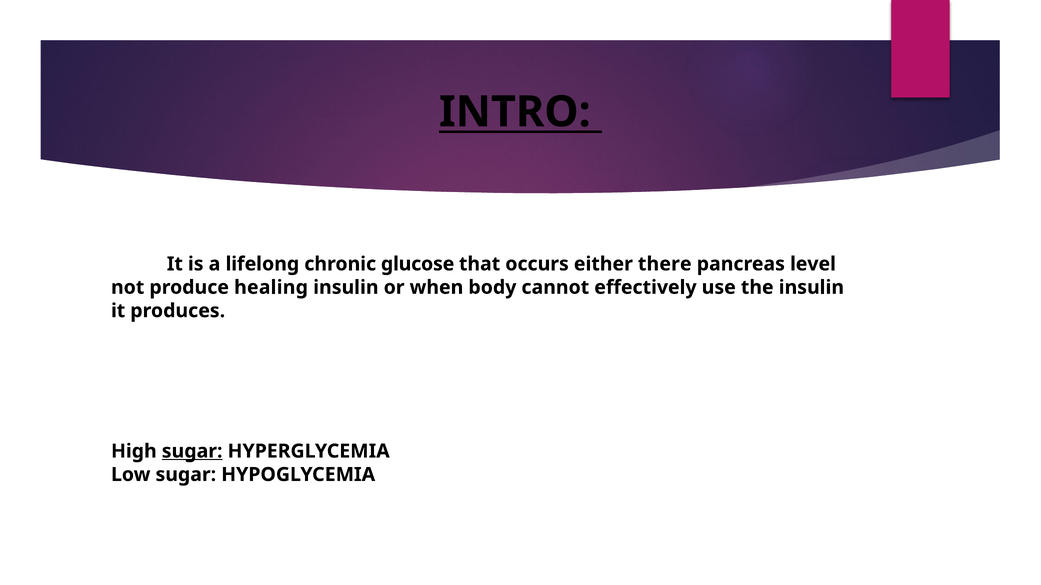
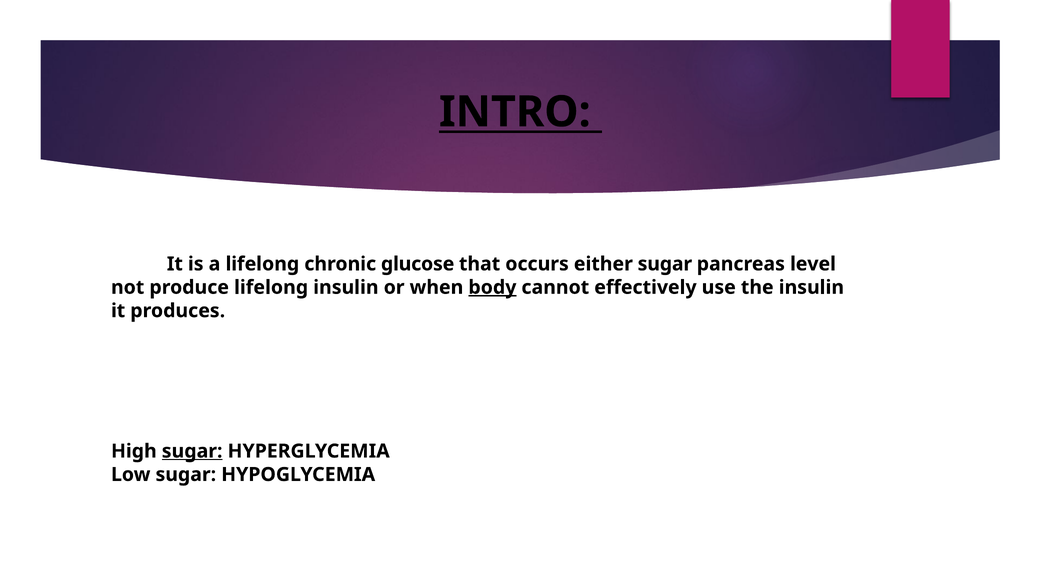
either there: there -> sugar
produce healing: healing -> lifelong
body underline: none -> present
